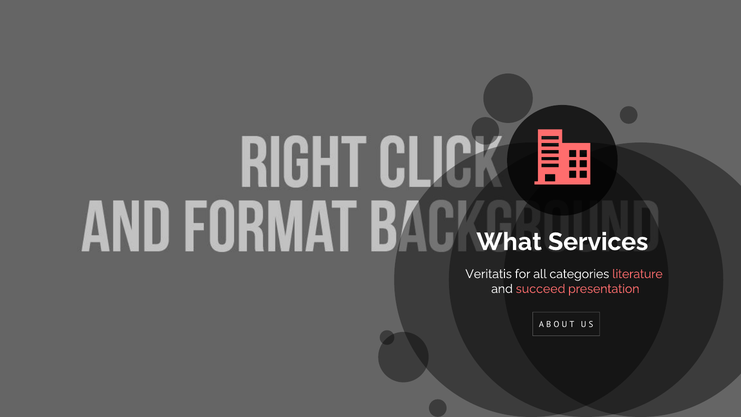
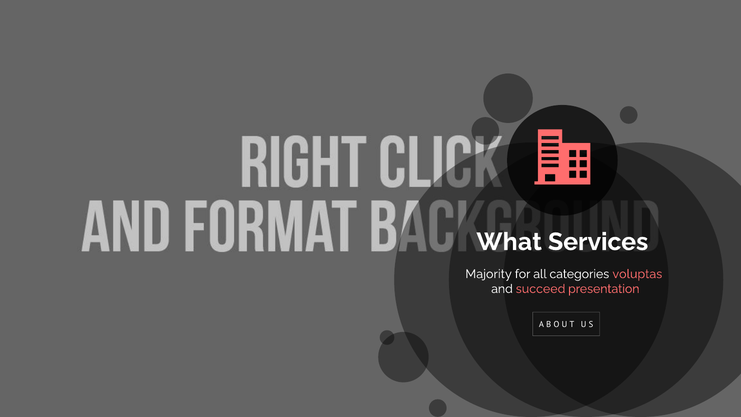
Veritatis: Veritatis -> Majority
literature: literature -> voluptas
